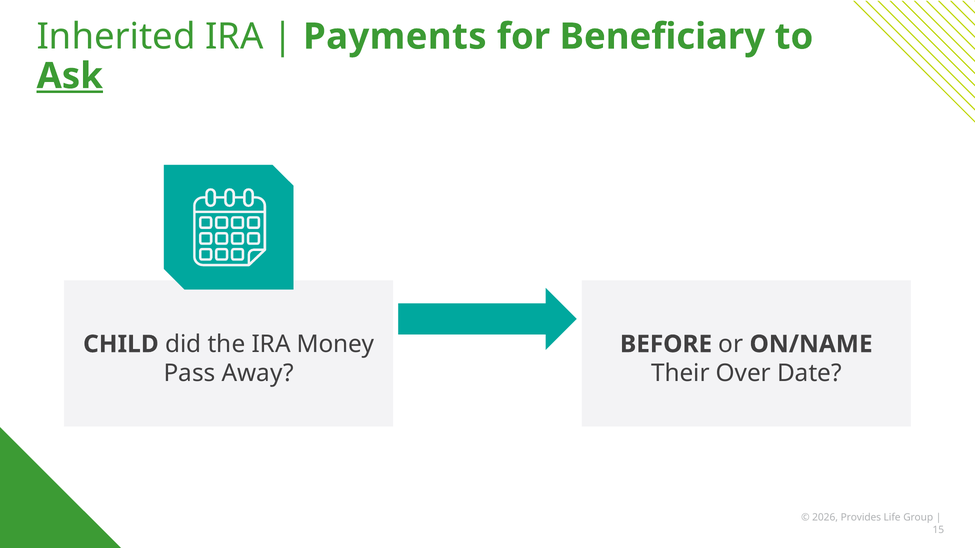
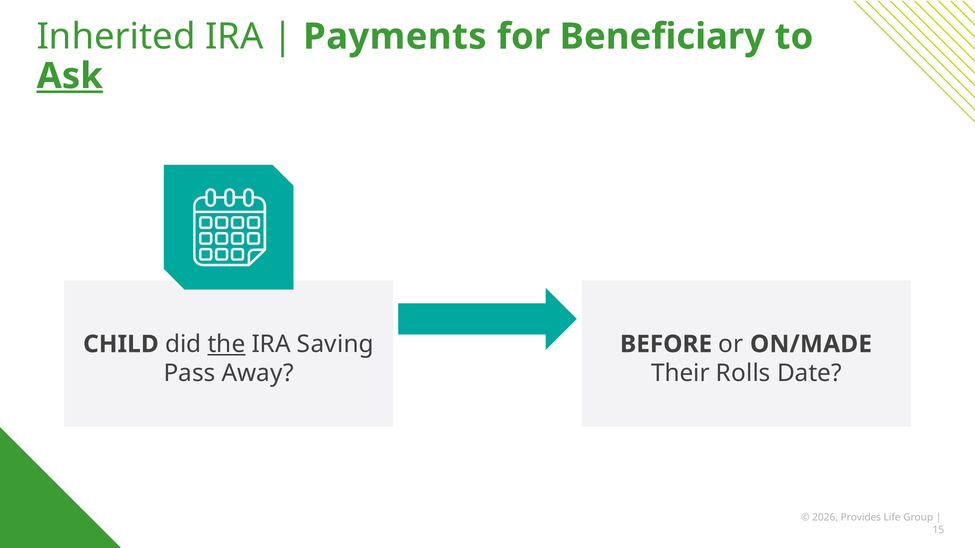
the underline: none -> present
Money: Money -> Saving
ON/NAME: ON/NAME -> ON/MADE
Over: Over -> Rolls
